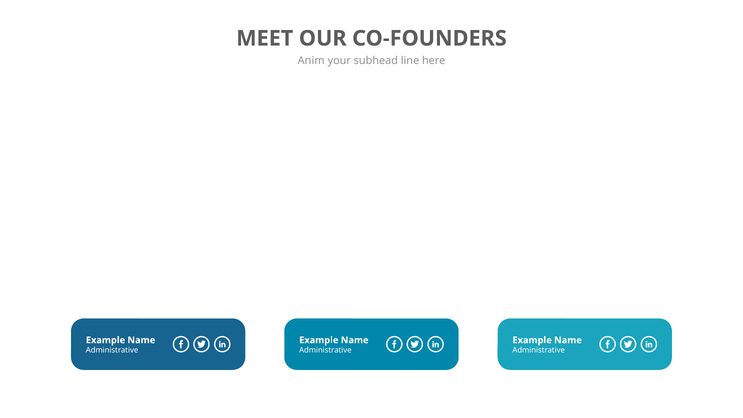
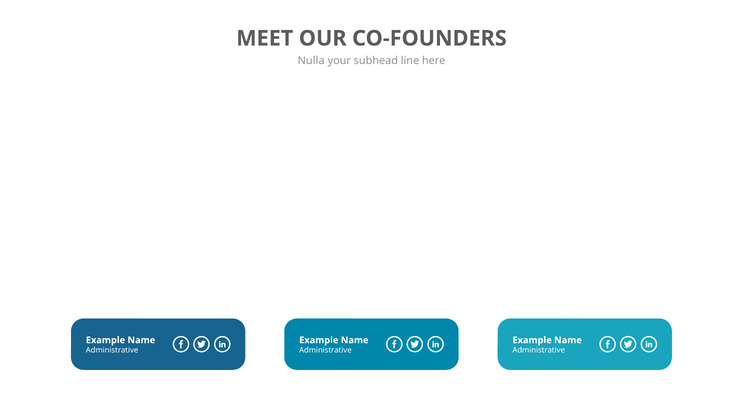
Anim: Anim -> Nulla
